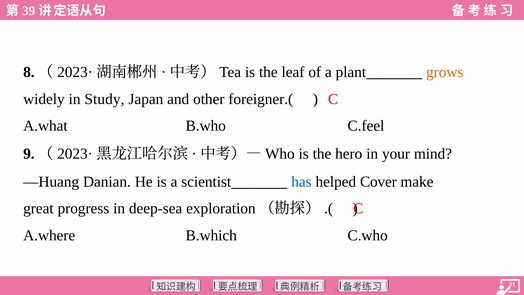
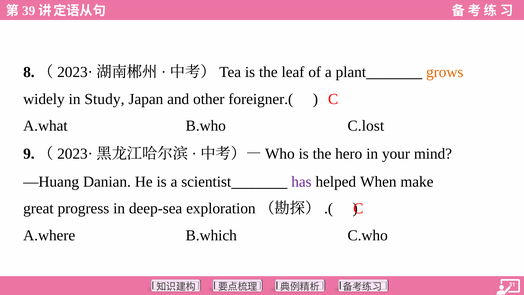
C.feel: C.feel -> C.lost
has colour: blue -> purple
Cover: Cover -> When
